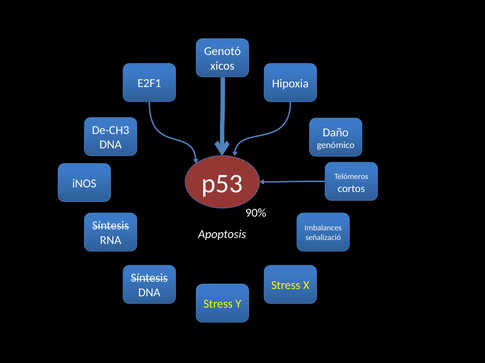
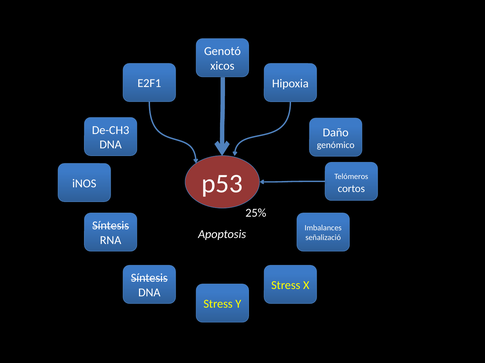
90%: 90% -> 25%
